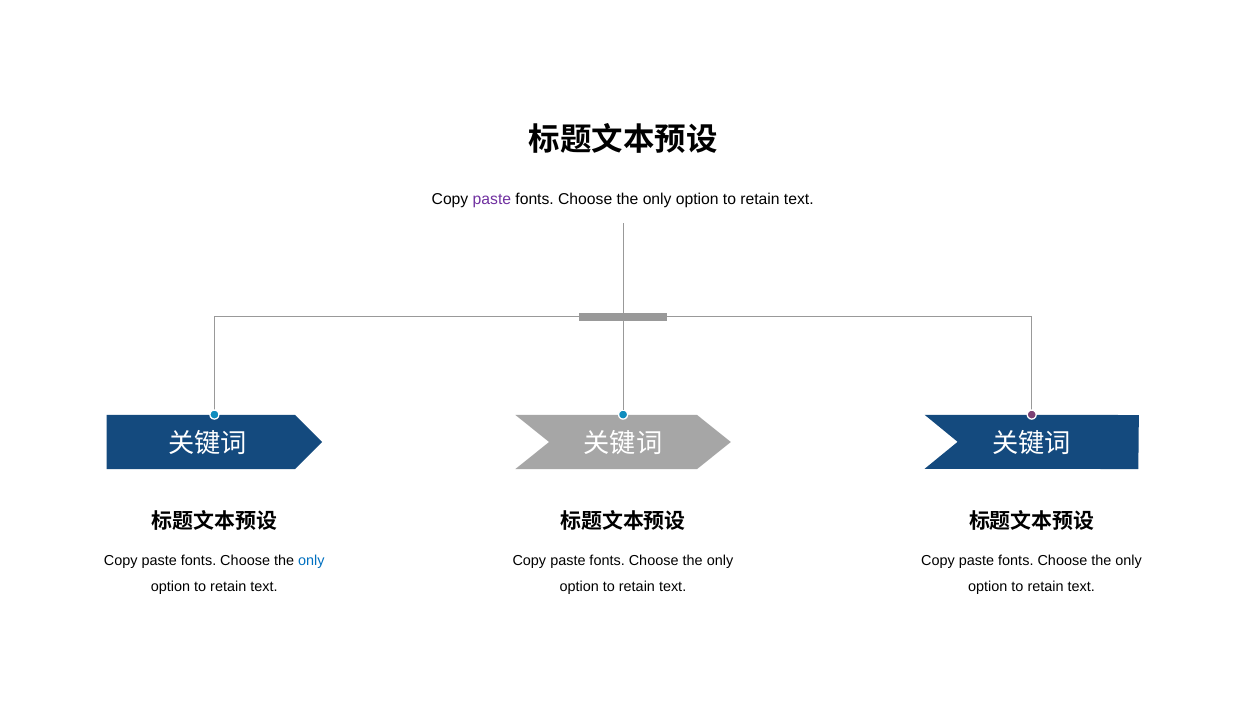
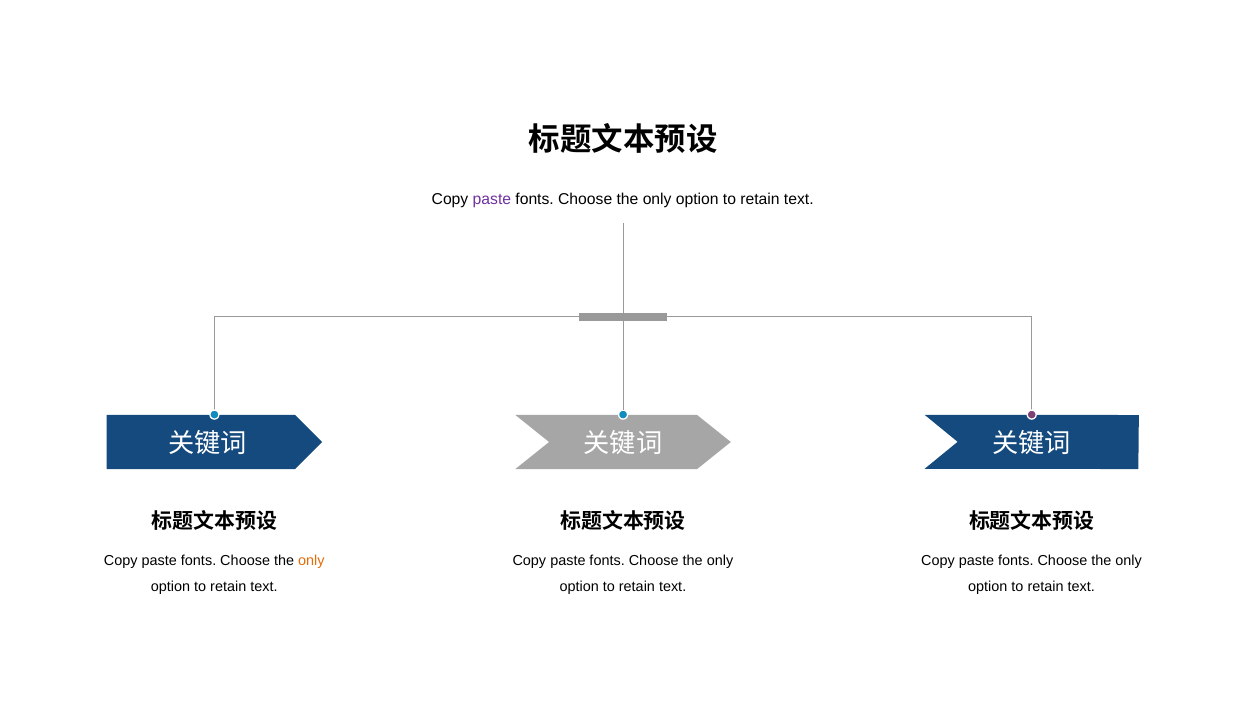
only at (311, 560) colour: blue -> orange
